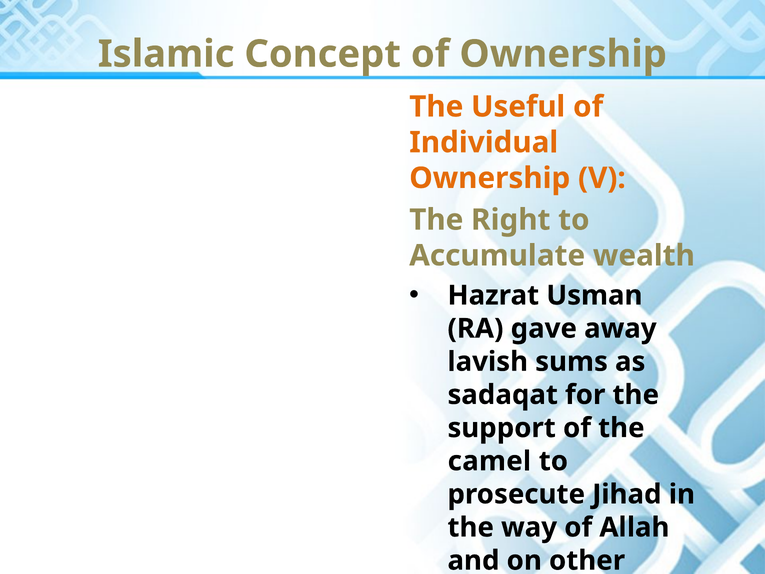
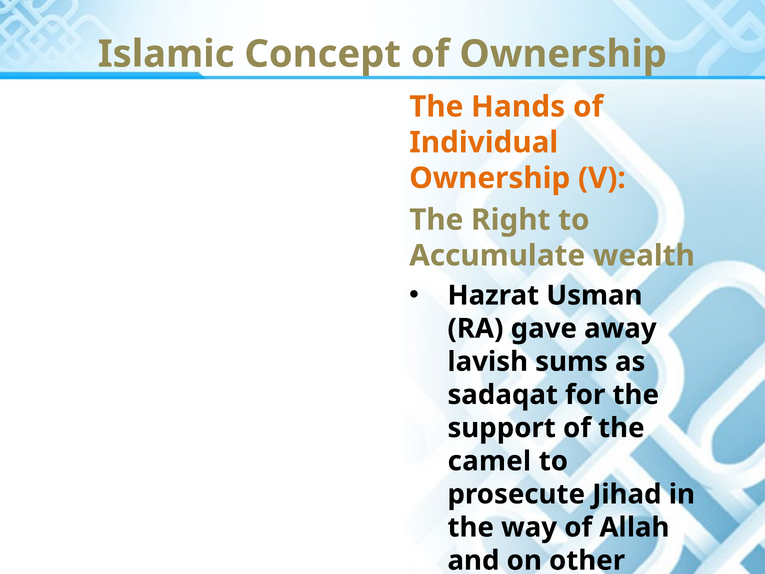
Useful: Useful -> Hands
